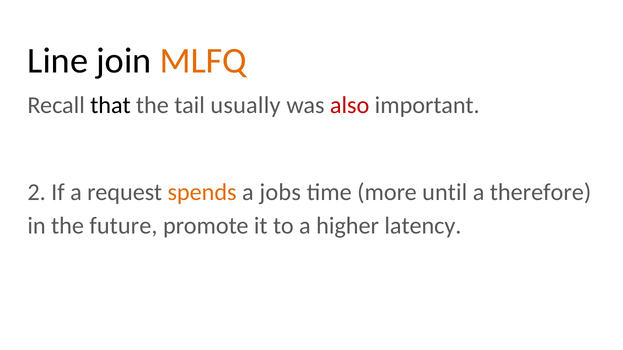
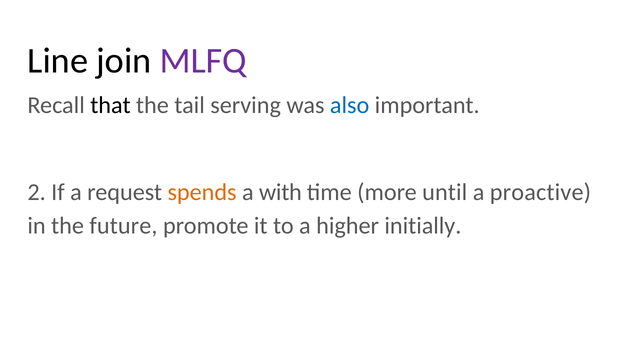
MLFQ colour: orange -> purple
usually: usually -> serving
also colour: red -> blue
jobs: jobs -> with
therefore: therefore -> proactive
latency: latency -> initially
